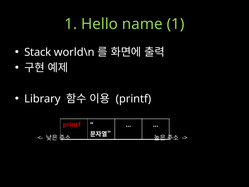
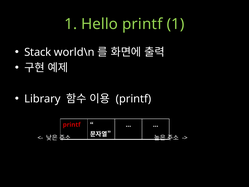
Hello name: name -> printf
